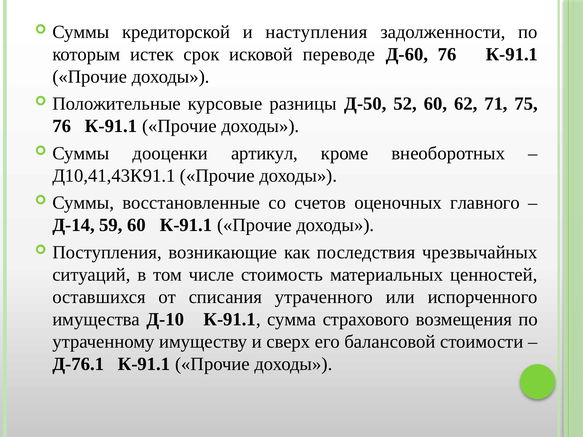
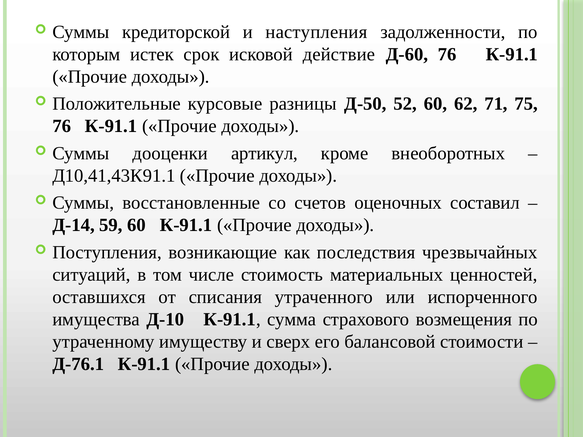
переводе: переводе -> действие
главного: главного -> составил
